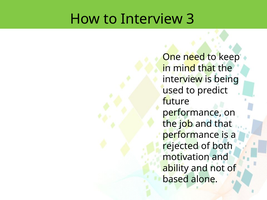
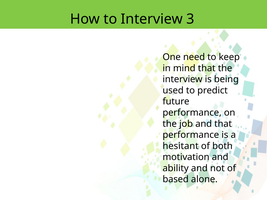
rejected: rejected -> hesitant
